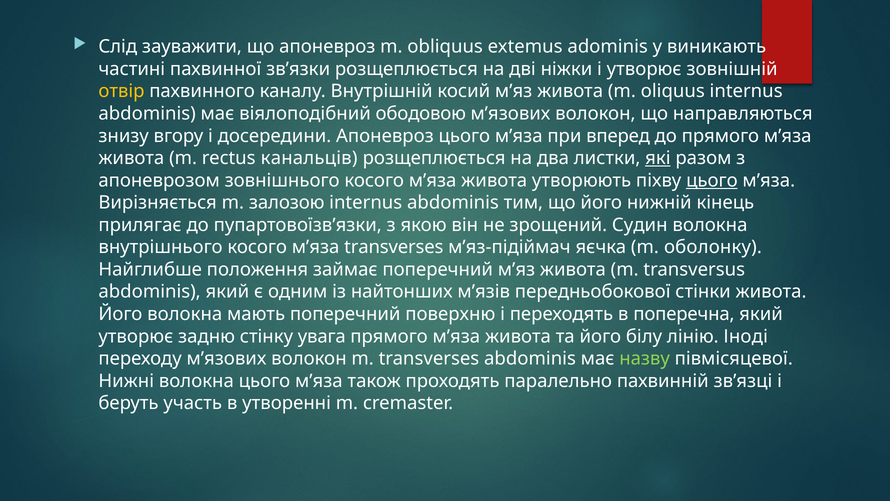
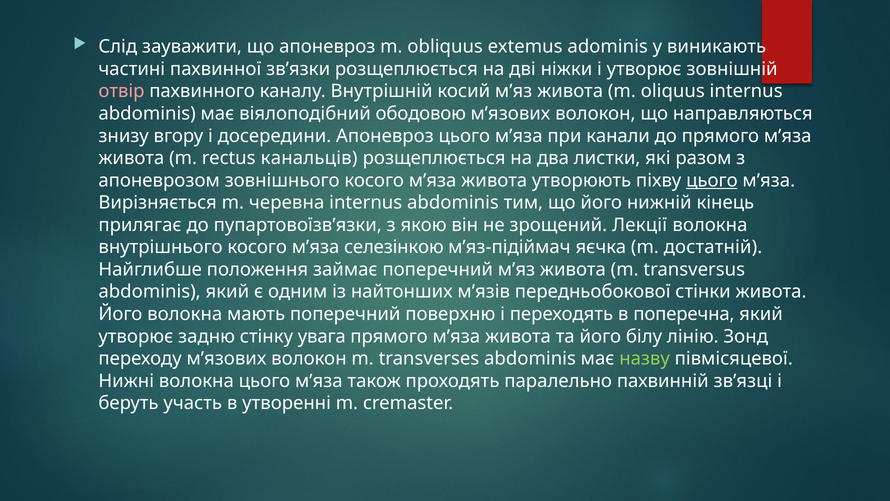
отвір colour: yellow -> pink
вперед: вперед -> канали
які underline: present -> none
залозою: залозою -> черевна
Судин: Судин -> Лекції
м’яза transverses: transverses -> селезінкою
оболонку: оболонку -> достатній
Іноді: Іноді -> Зонд
